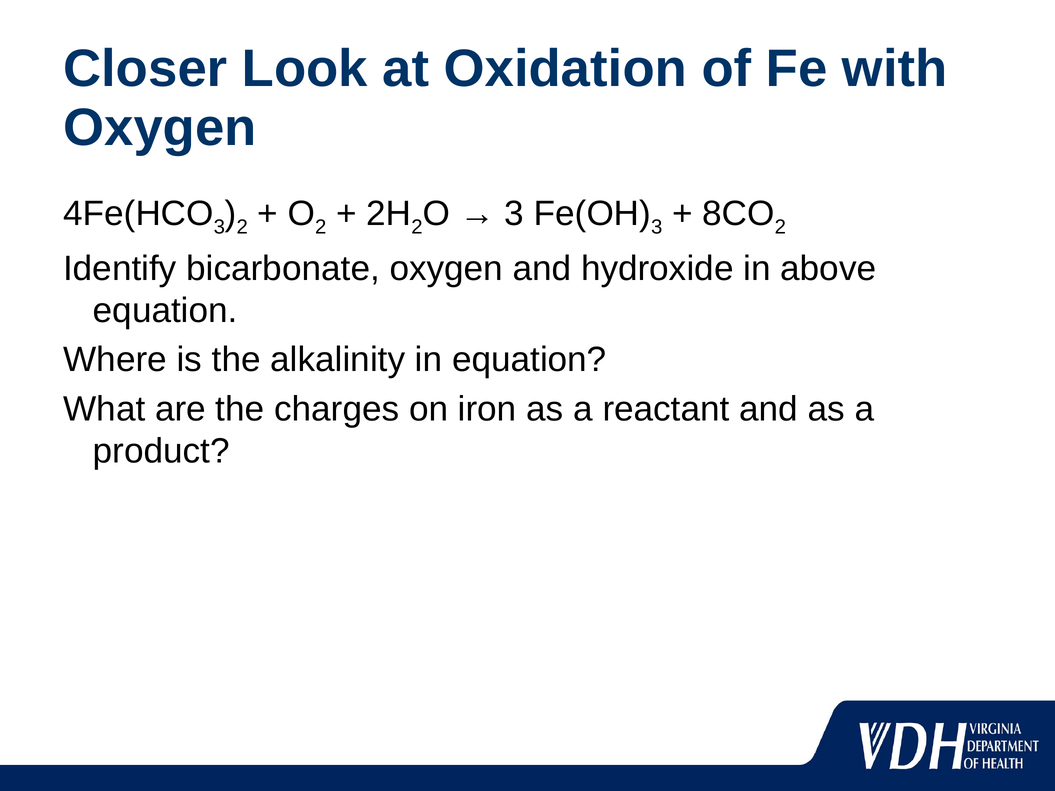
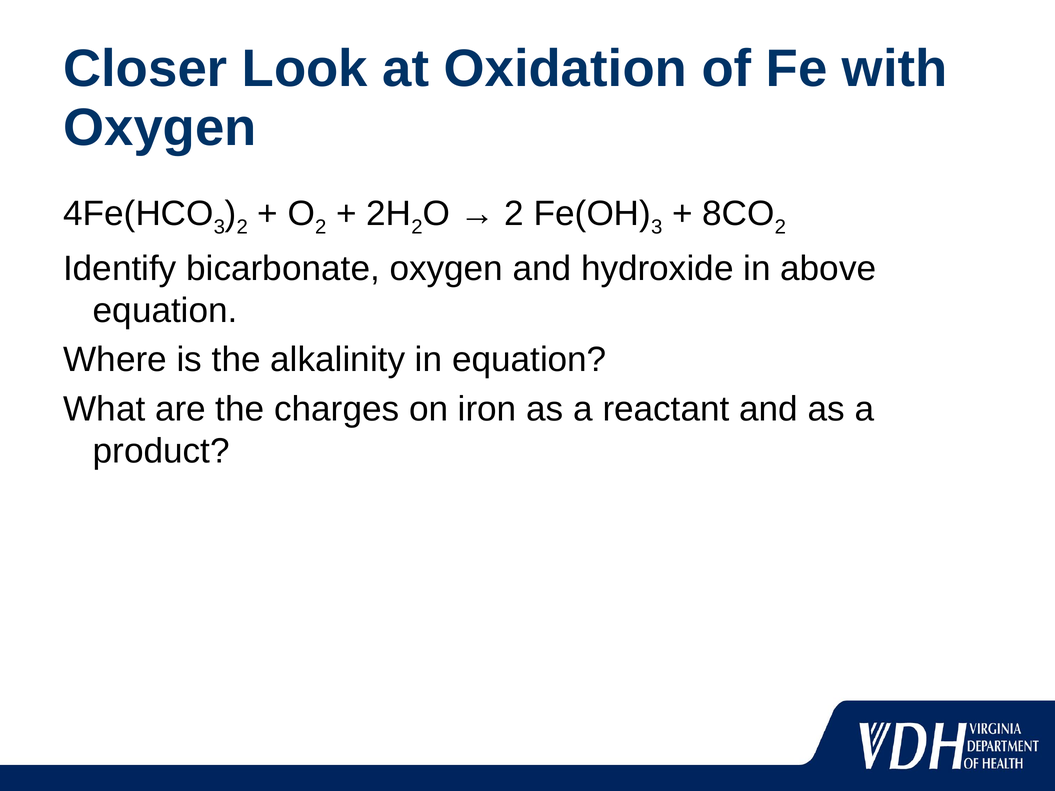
3 at (514, 213): 3 -> 2
